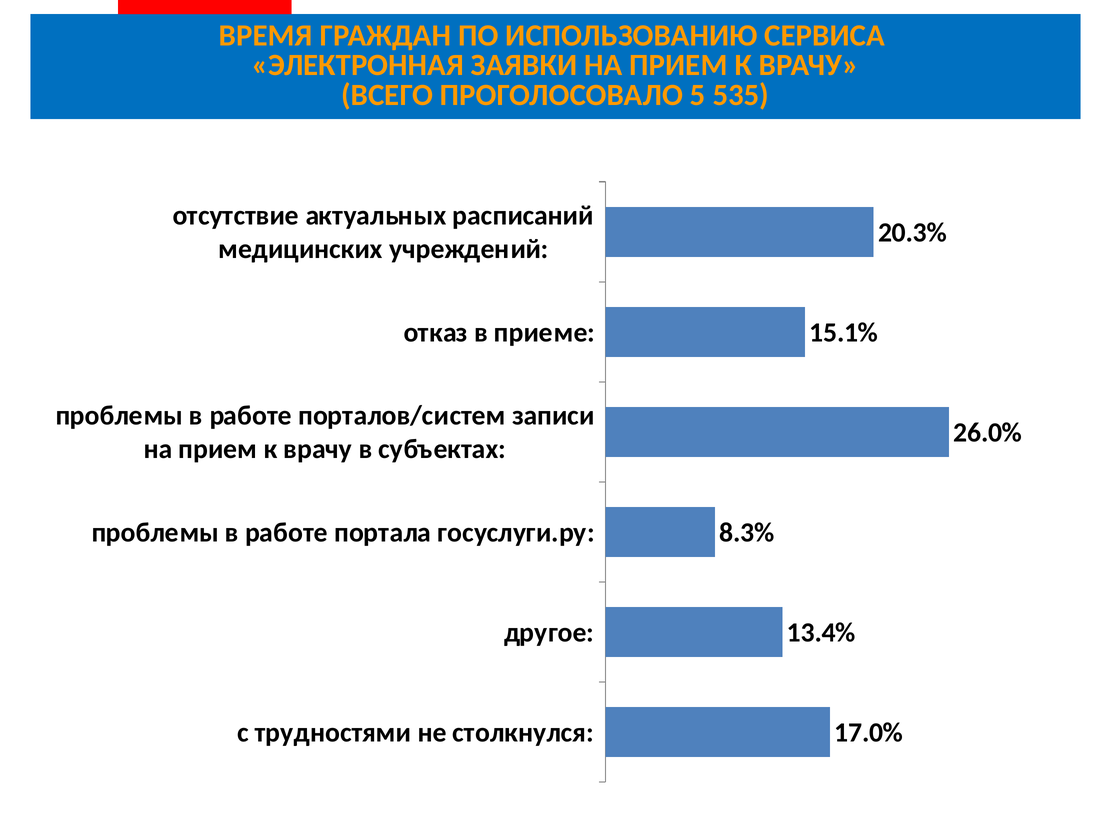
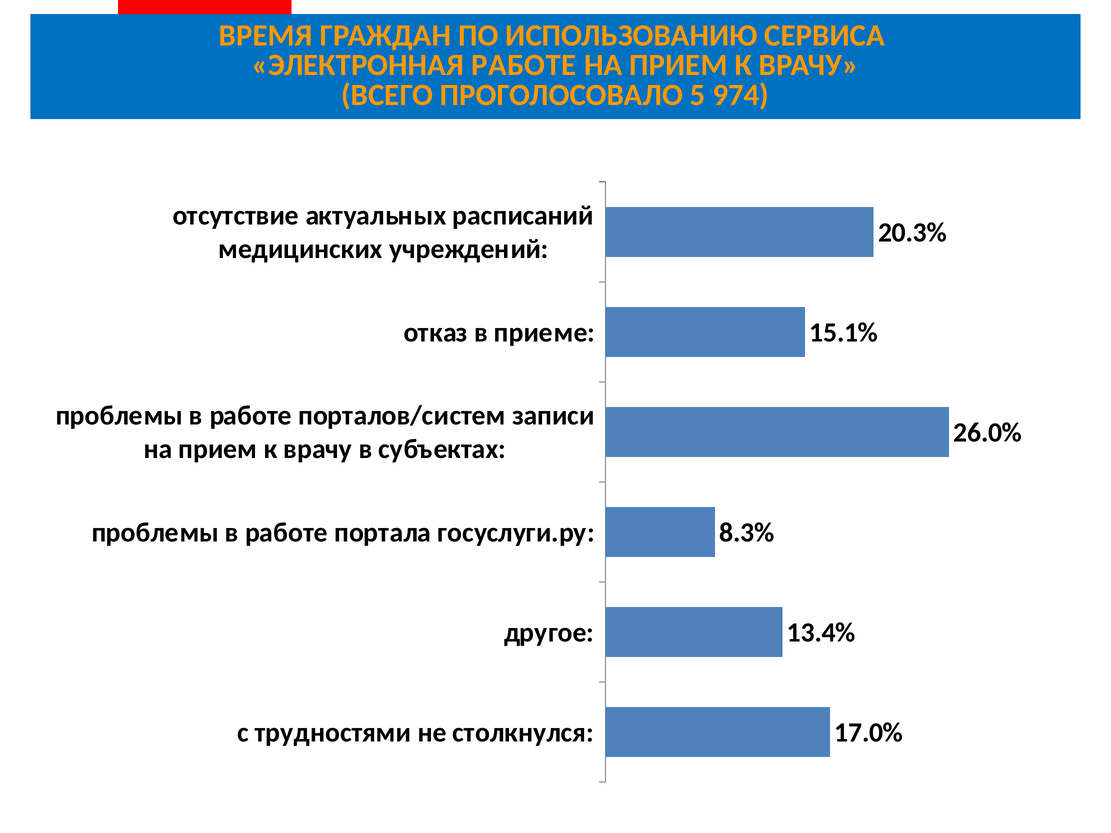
ЭЛЕКТРОННАЯ ЗАЯВКИ: ЗАЯВКИ -> РАБОТЕ
535: 535 -> 974
